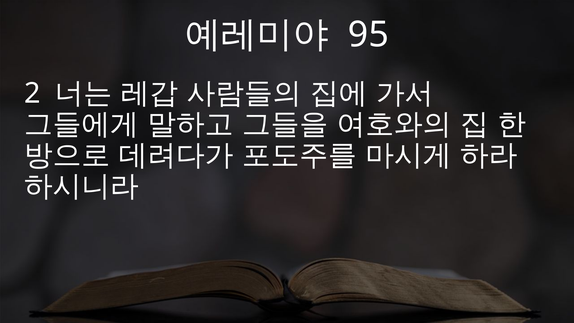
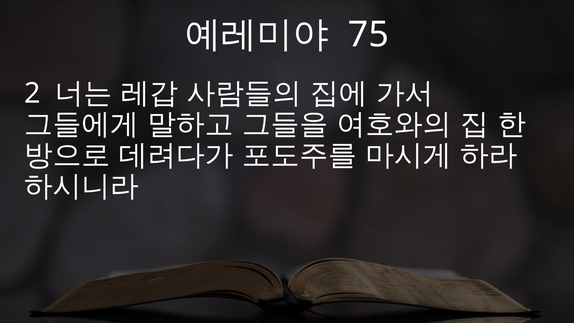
95: 95 -> 75
